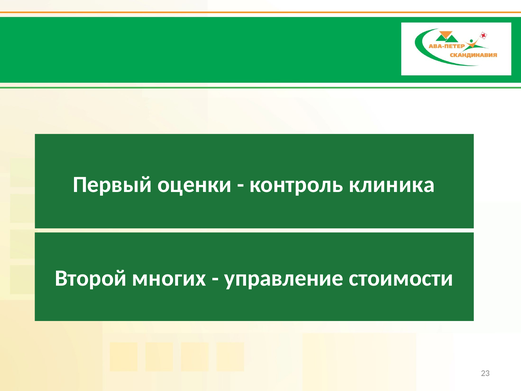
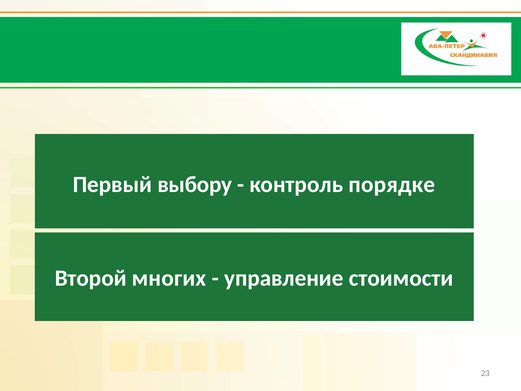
оценки: оценки -> выбору
клиника: клиника -> порядке
